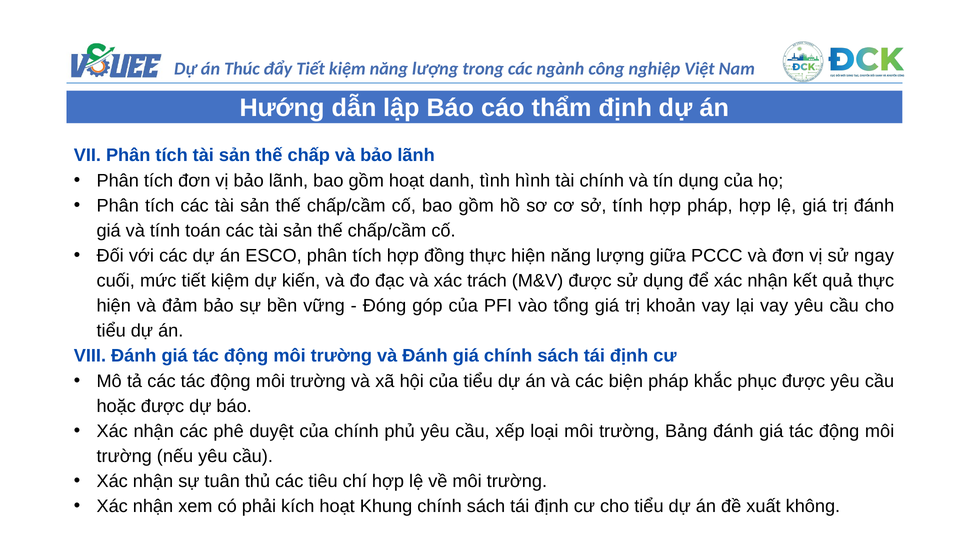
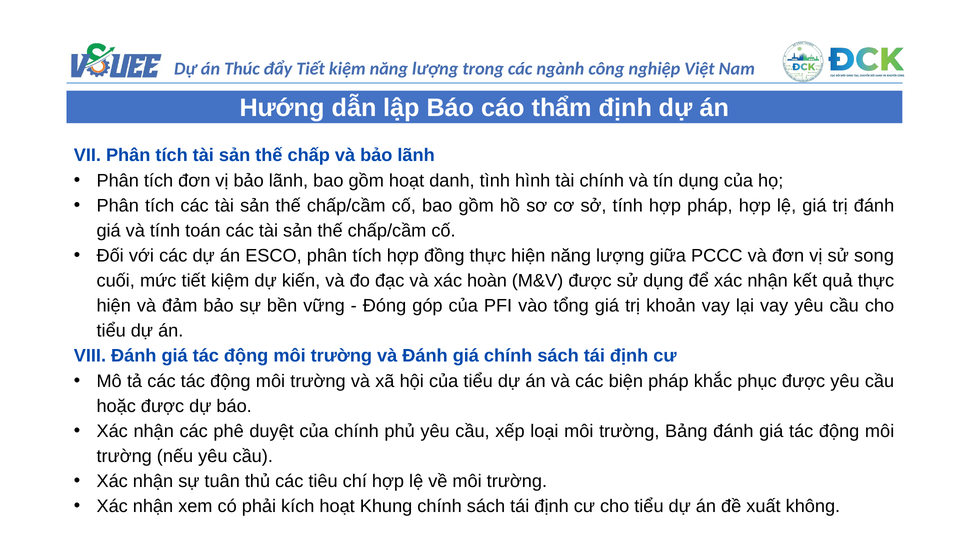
ngay: ngay -> song
trách: trách -> hoàn
